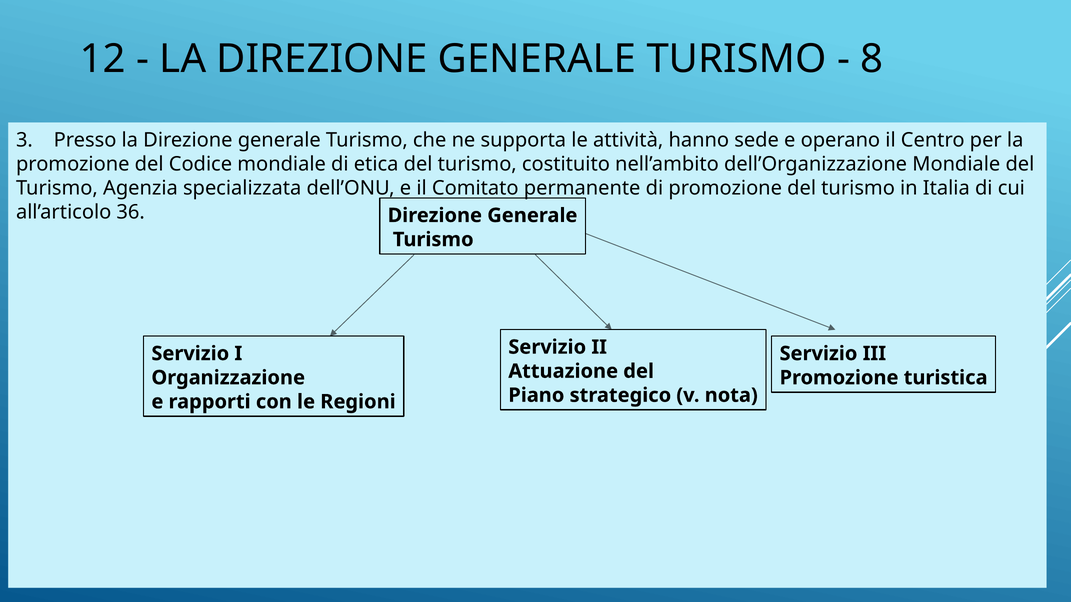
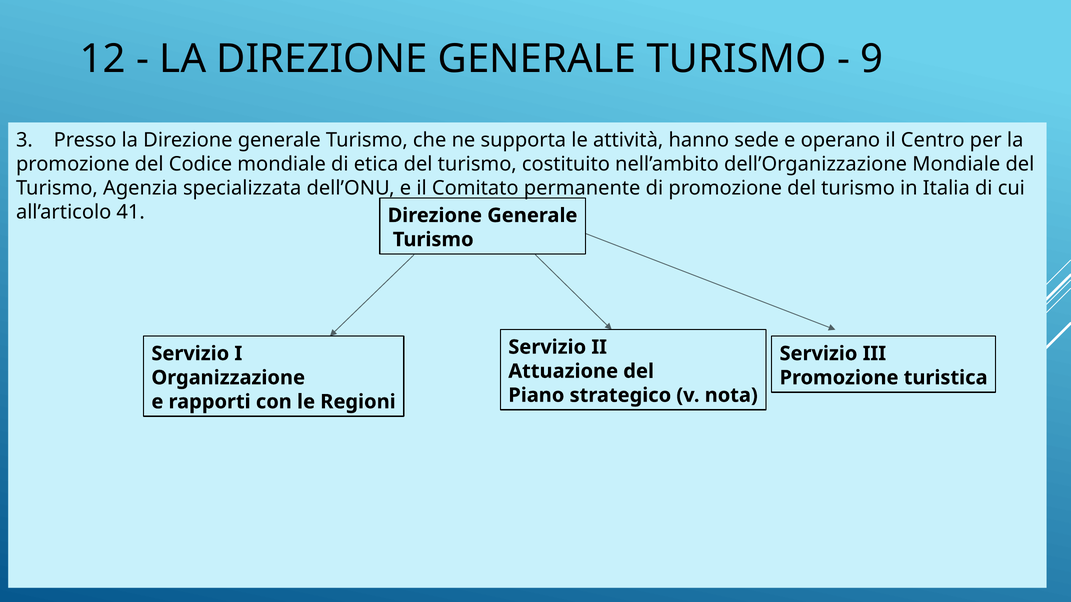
8: 8 -> 9
36: 36 -> 41
